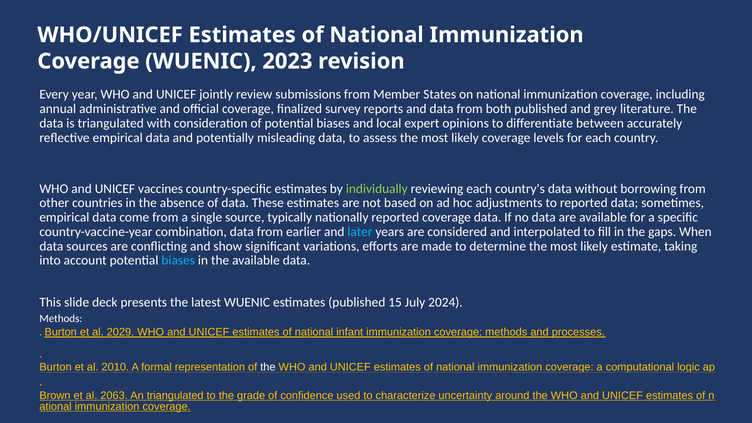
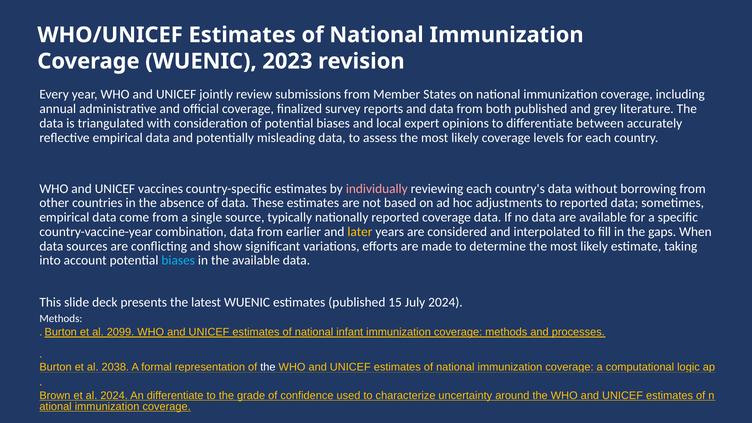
individually colour: light green -> pink
later colour: light blue -> yellow
2029: 2029 -> 2099
2010: 2010 -> 2038
al 2063: 2063 -> 2024
An triangulated: triangulated -> differentiate
